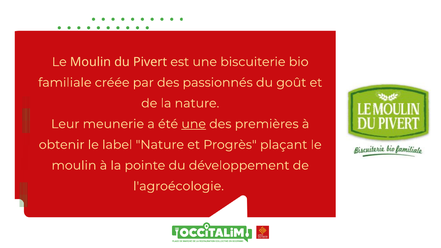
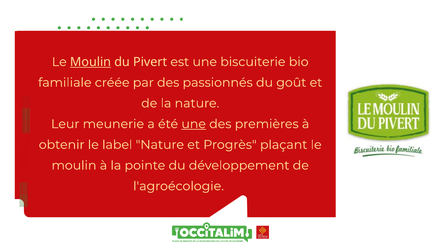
Moulin at (91, 62) underline: none -> present
